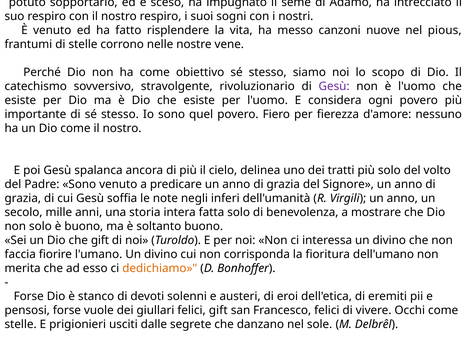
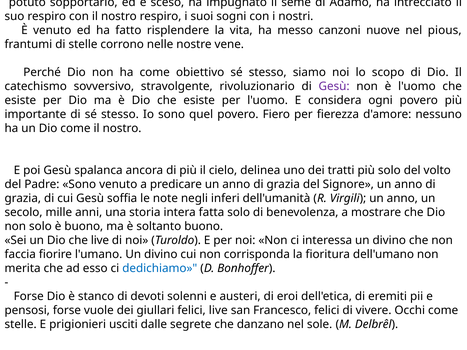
che gift: gift -> live
dedichiamo colour: orange -> blue
felici gift: gift -> live
